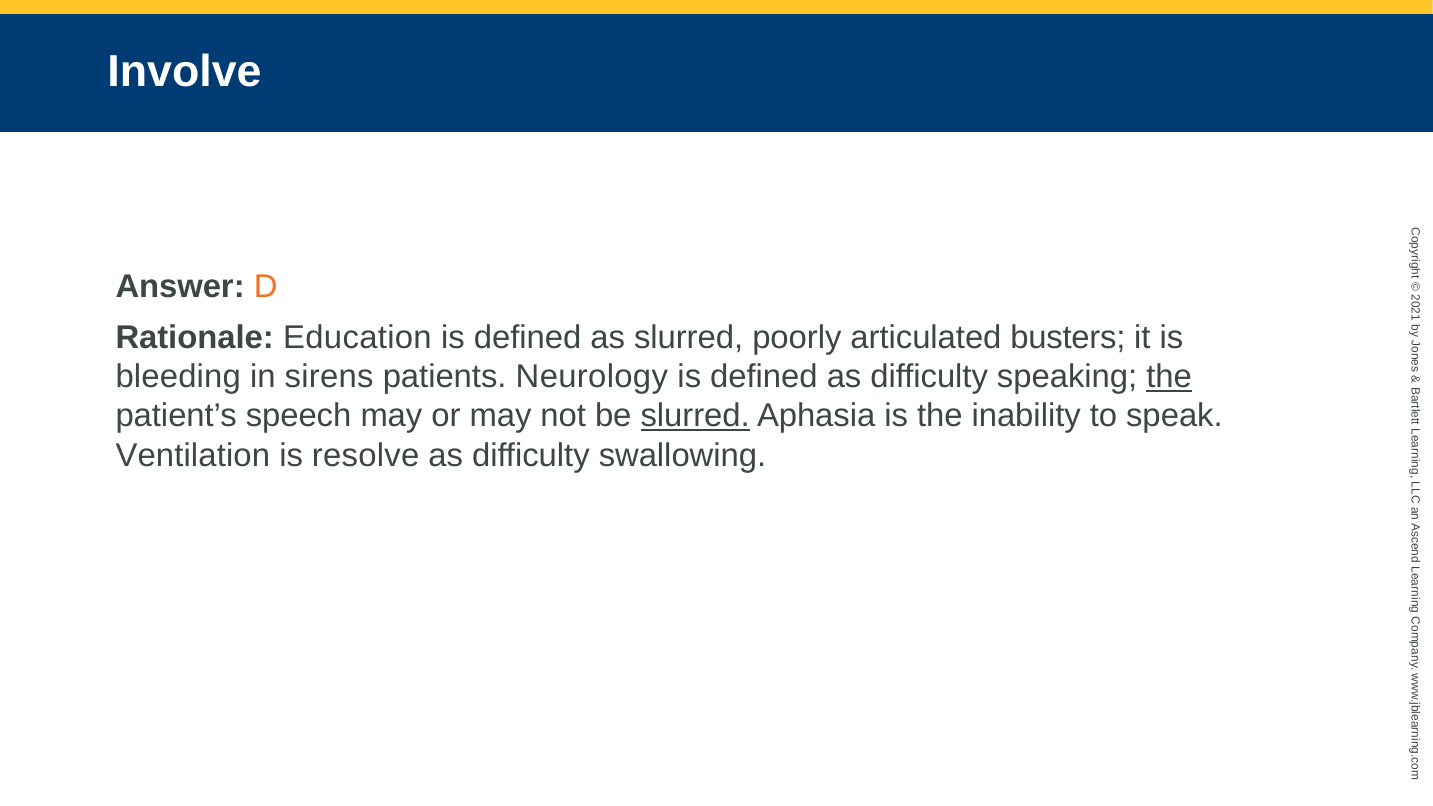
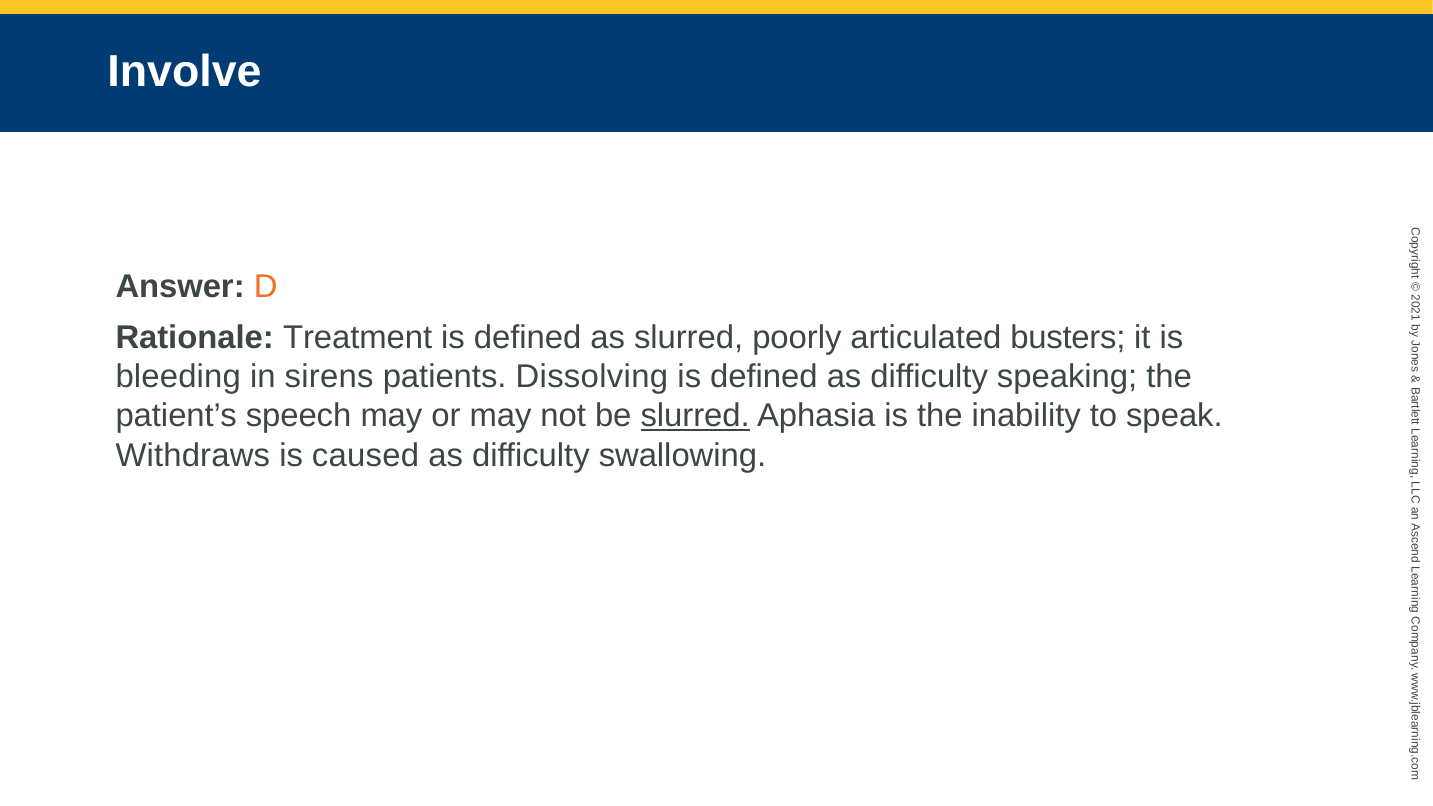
Education: Education -> Treatment
Neurology: Neurology -> Dissolving
the at (1169, 377) underline: present -> none
Ventilation: Ventilation -> Withdraws
resolve: resolve -> caused
